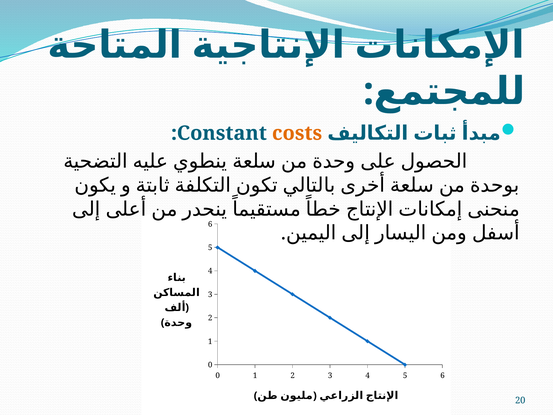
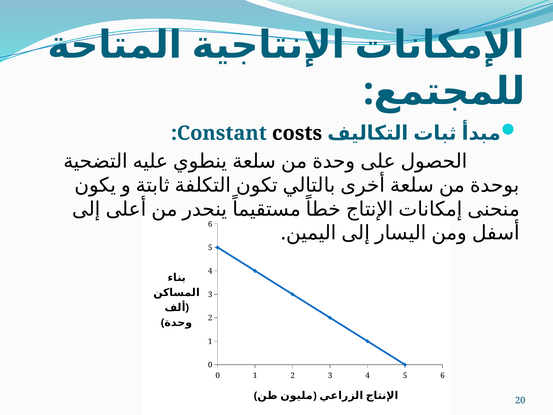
costs colour: orange -> black
